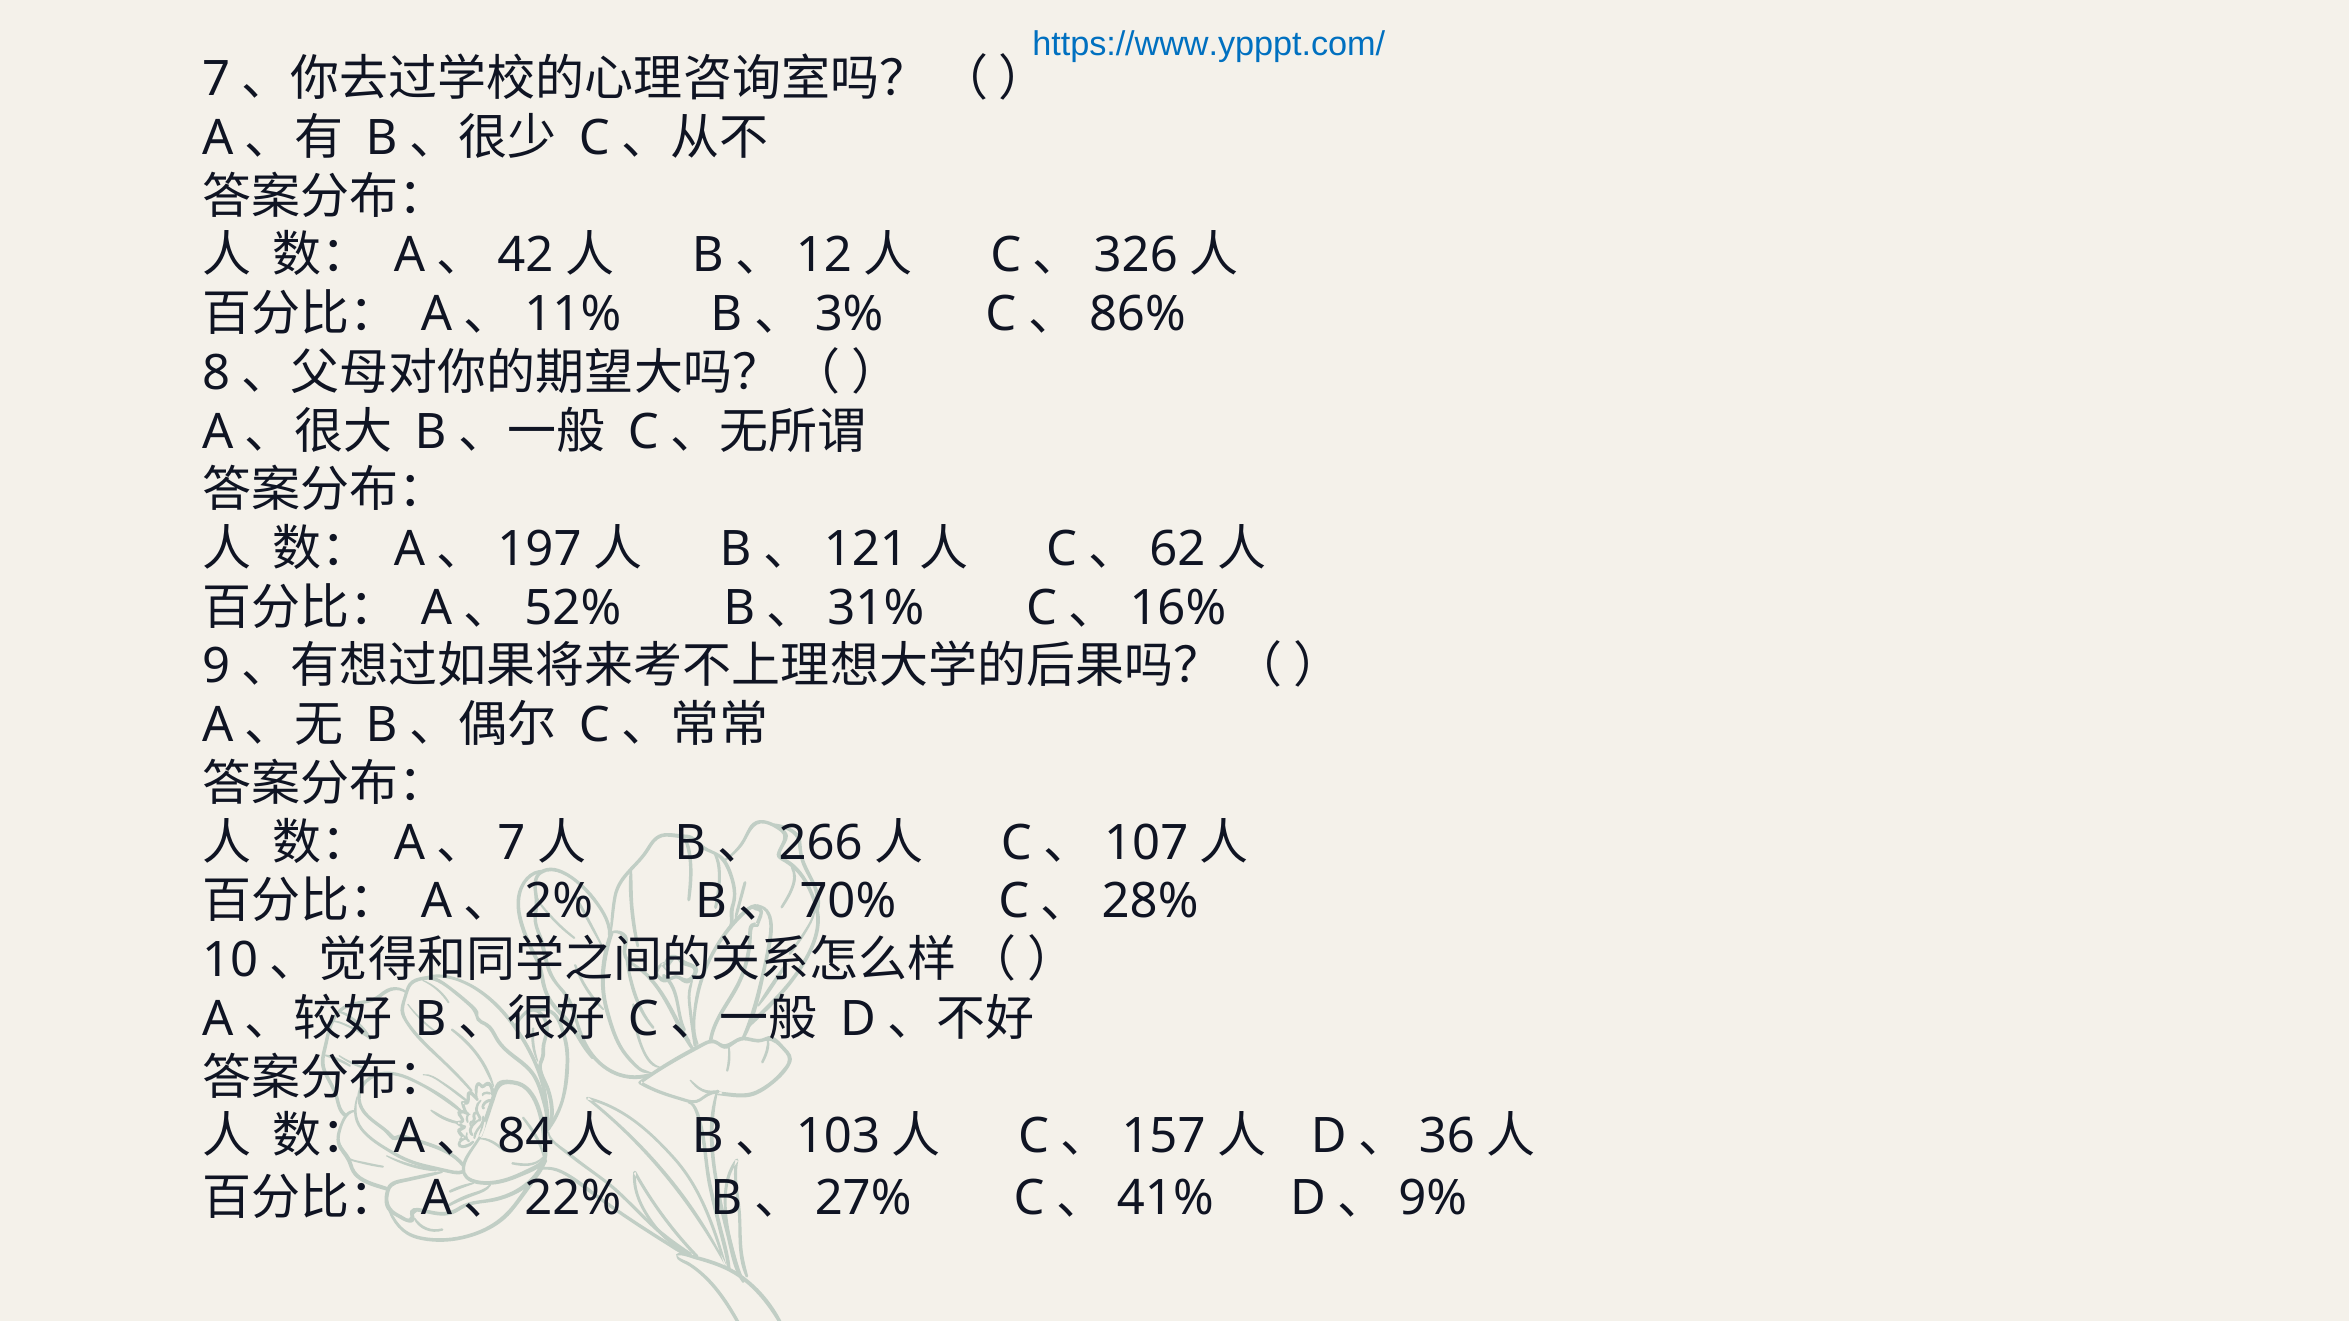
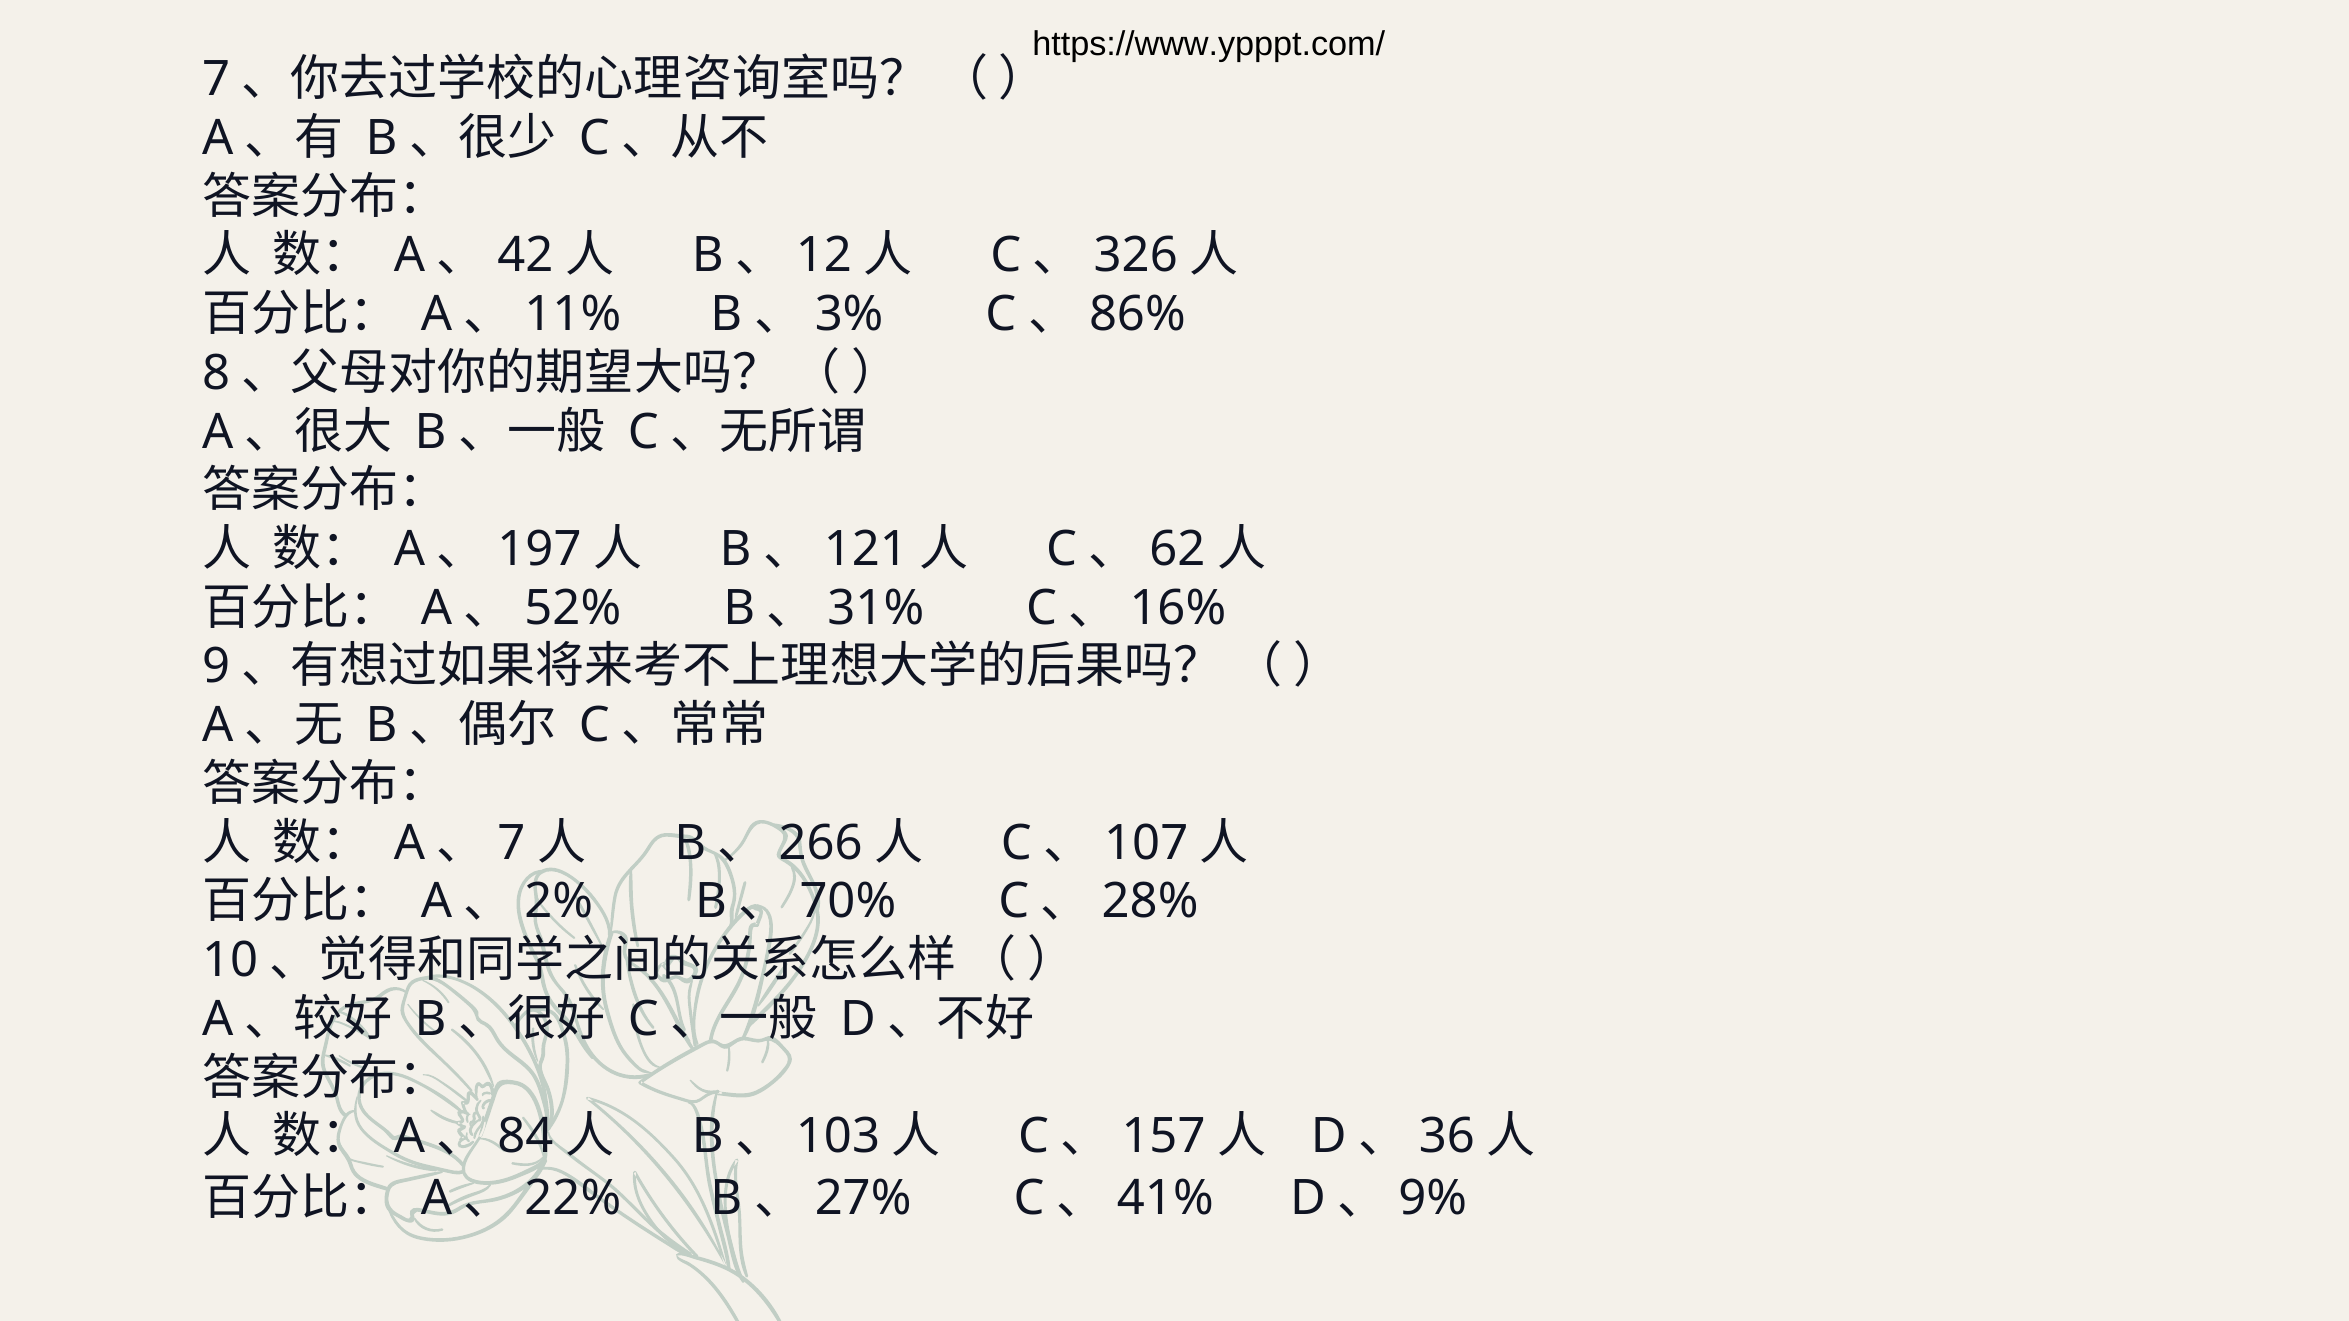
https://www.ypppt.com/ colour: blue -> black
